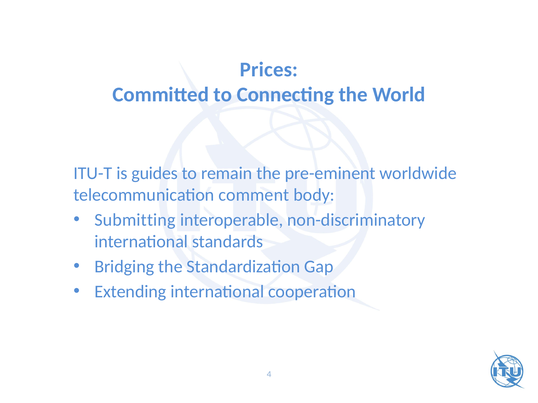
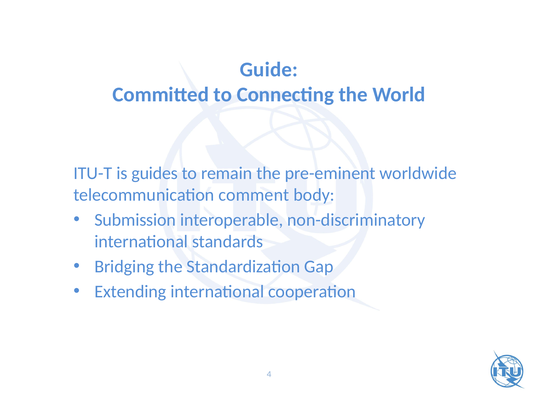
Prices: Prices -> Guide
Submitting: Submitting -> Submission
